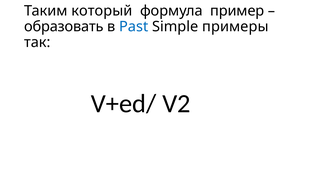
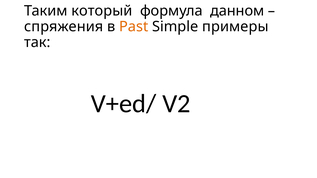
пример: пример -> данном
образовать: образовать -> спряжения
Past colour: blue -> orange
